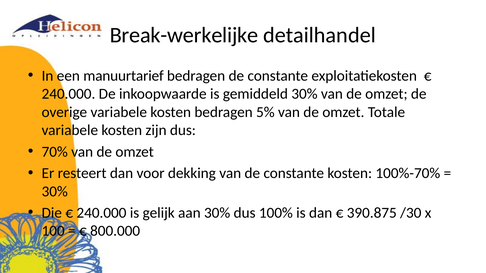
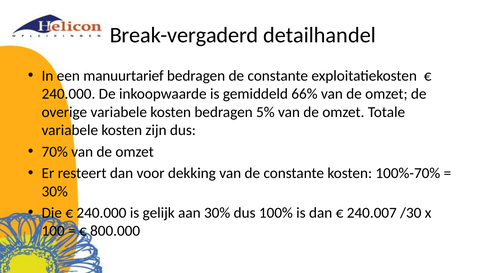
Break-werkelijke: Break-werkelijke -> Break-vergaderd
gemiddeld 30%: 30% -> 66%
390.875: 390.875 -> 240.007
